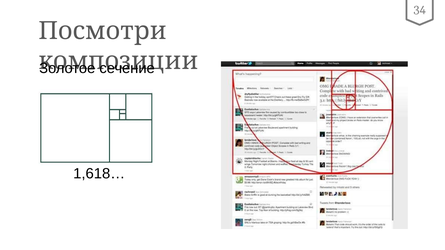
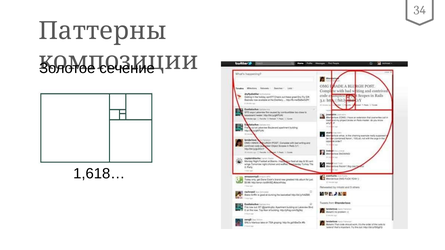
Посмотри: Посмотри -> Паттерны
